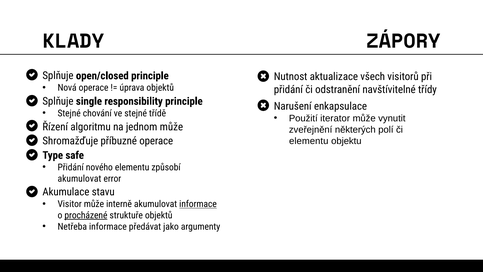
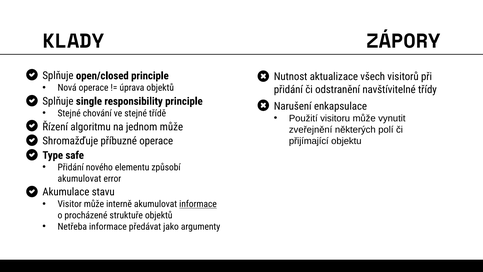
iterator: iterator -> visitoru
elementu at (309, 141): elementu -> přijímající
procházené underline: present -> none
